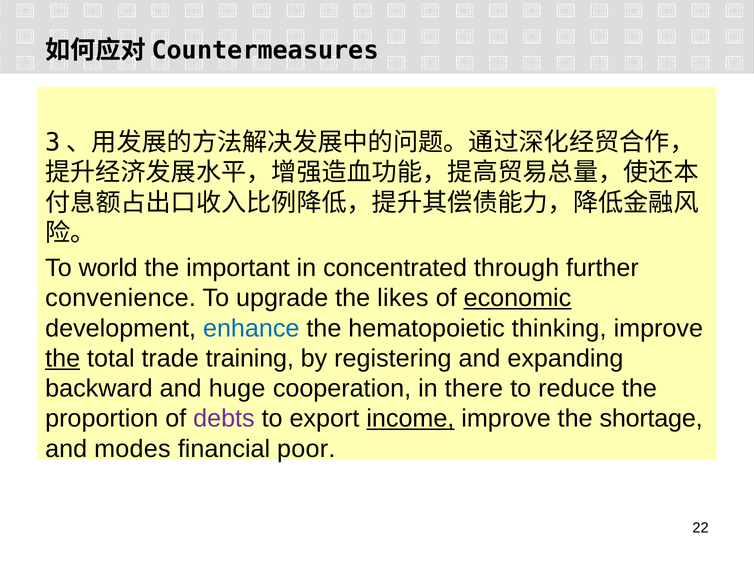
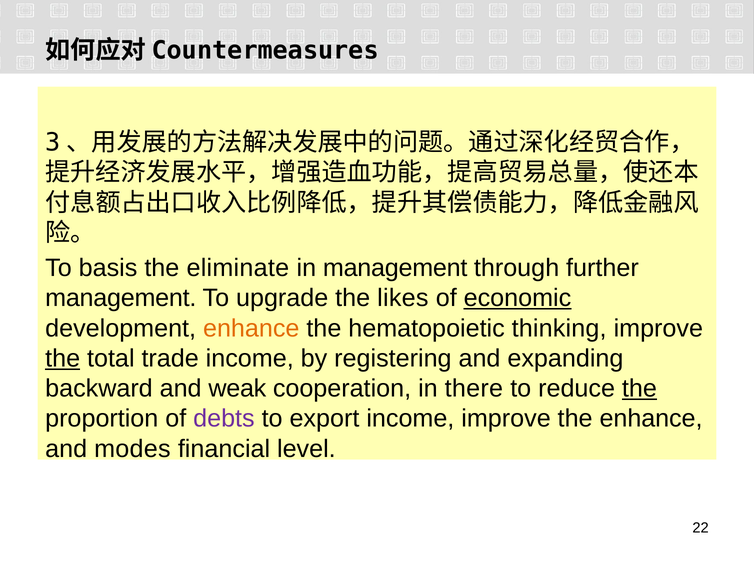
world: world -> basis
important: important -> eliminate
in concentrated: concentrated -> management
convenience at (121, 298): convenience -> management
enhance at (251, 329) colour: blue -> orange
trade training: training -> income
huge: huge -> weak
the at (639, 389) underline: none -> present
income at (410, 419) underline: present -> none
the shortage: shortage -> enhance
poor: poor -> level
